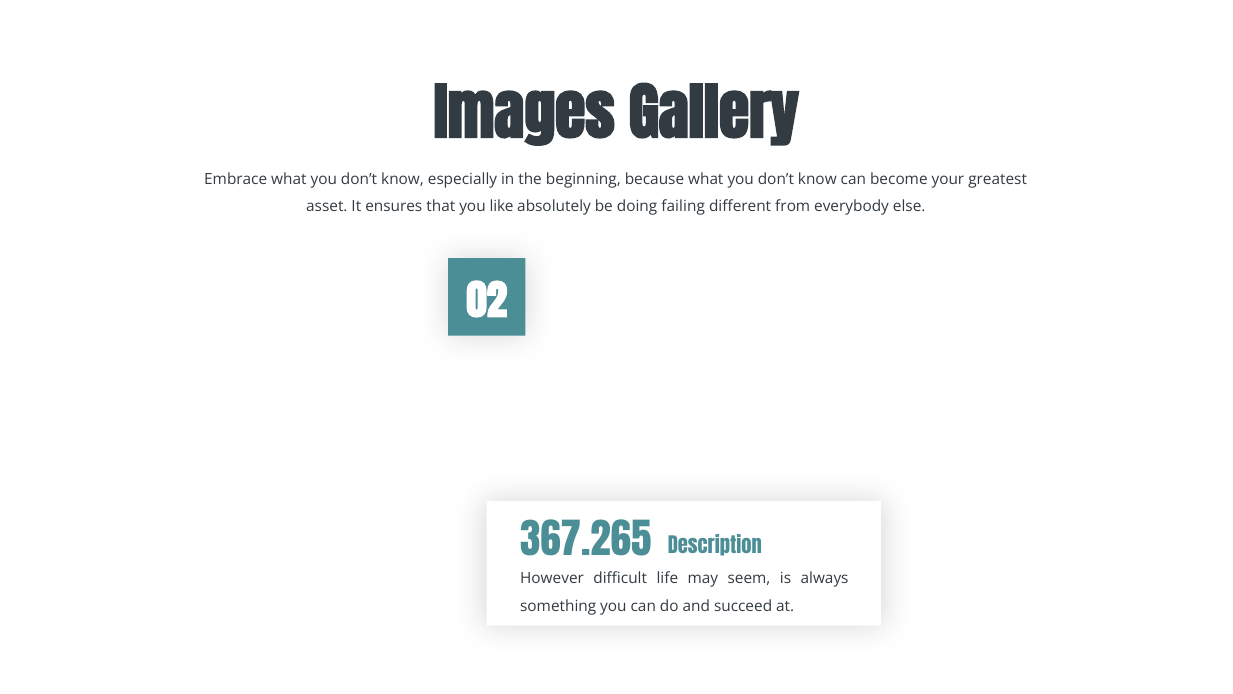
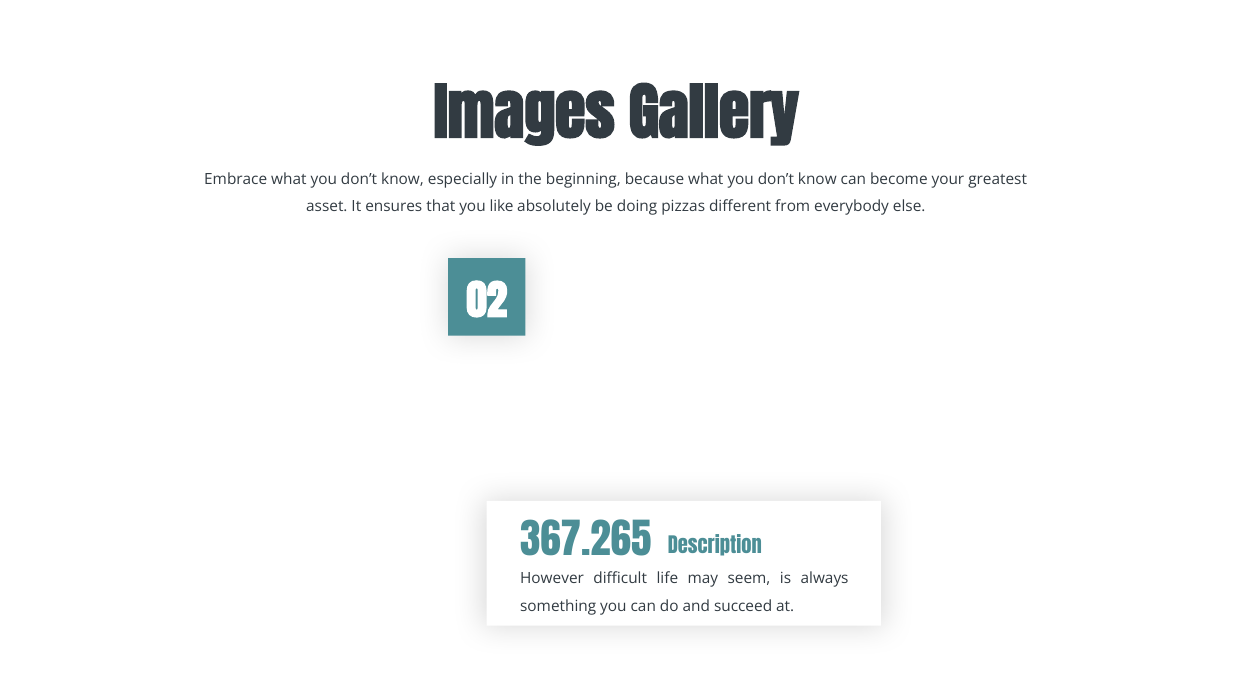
failing: failing -> pizzas
